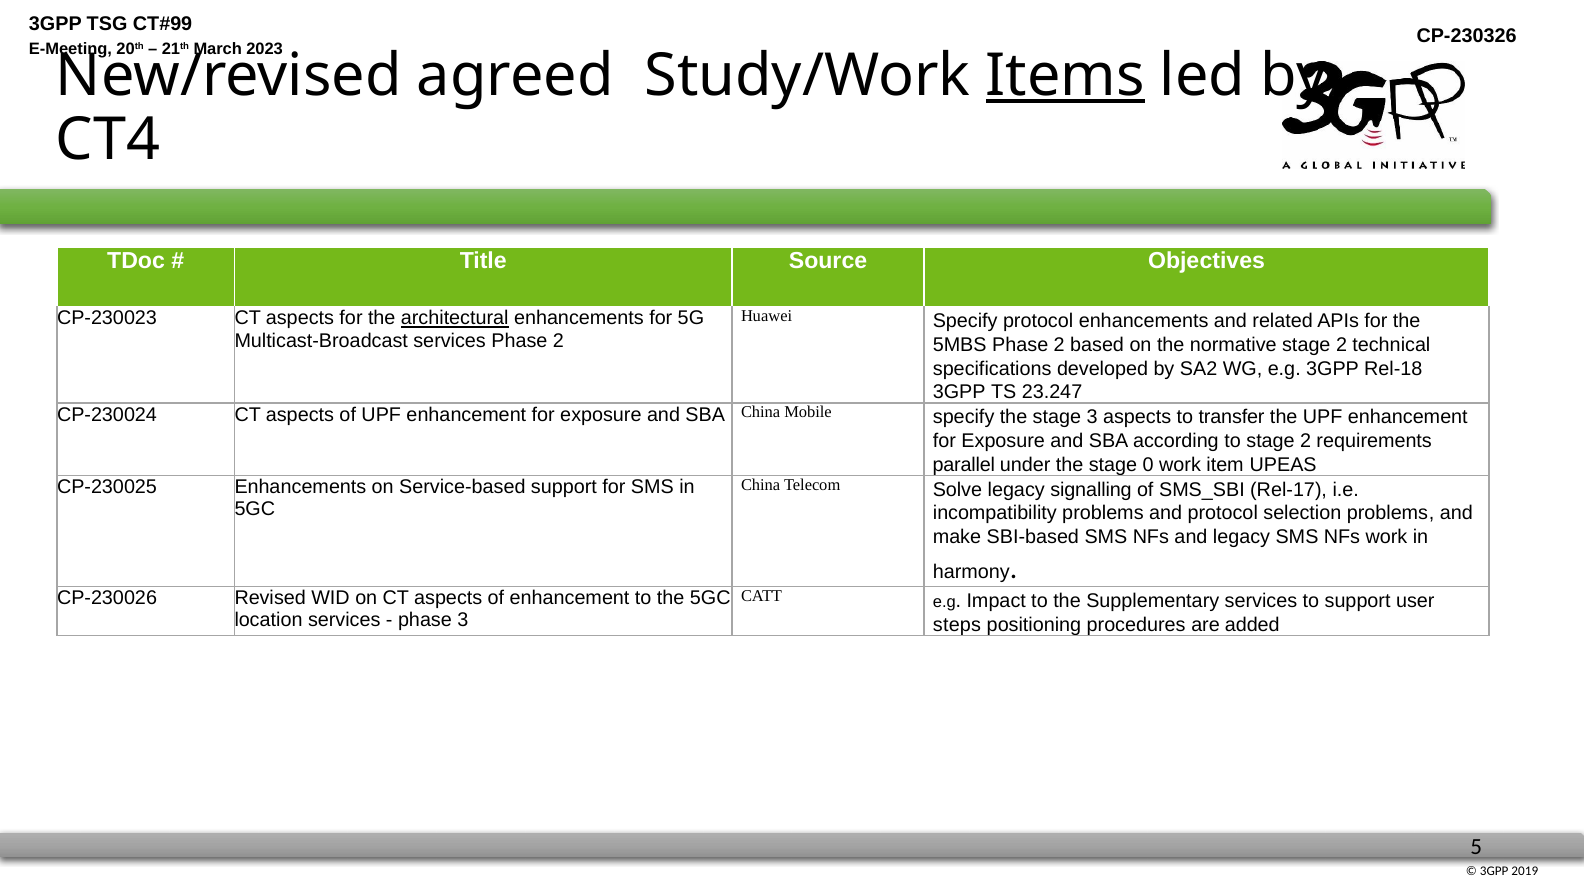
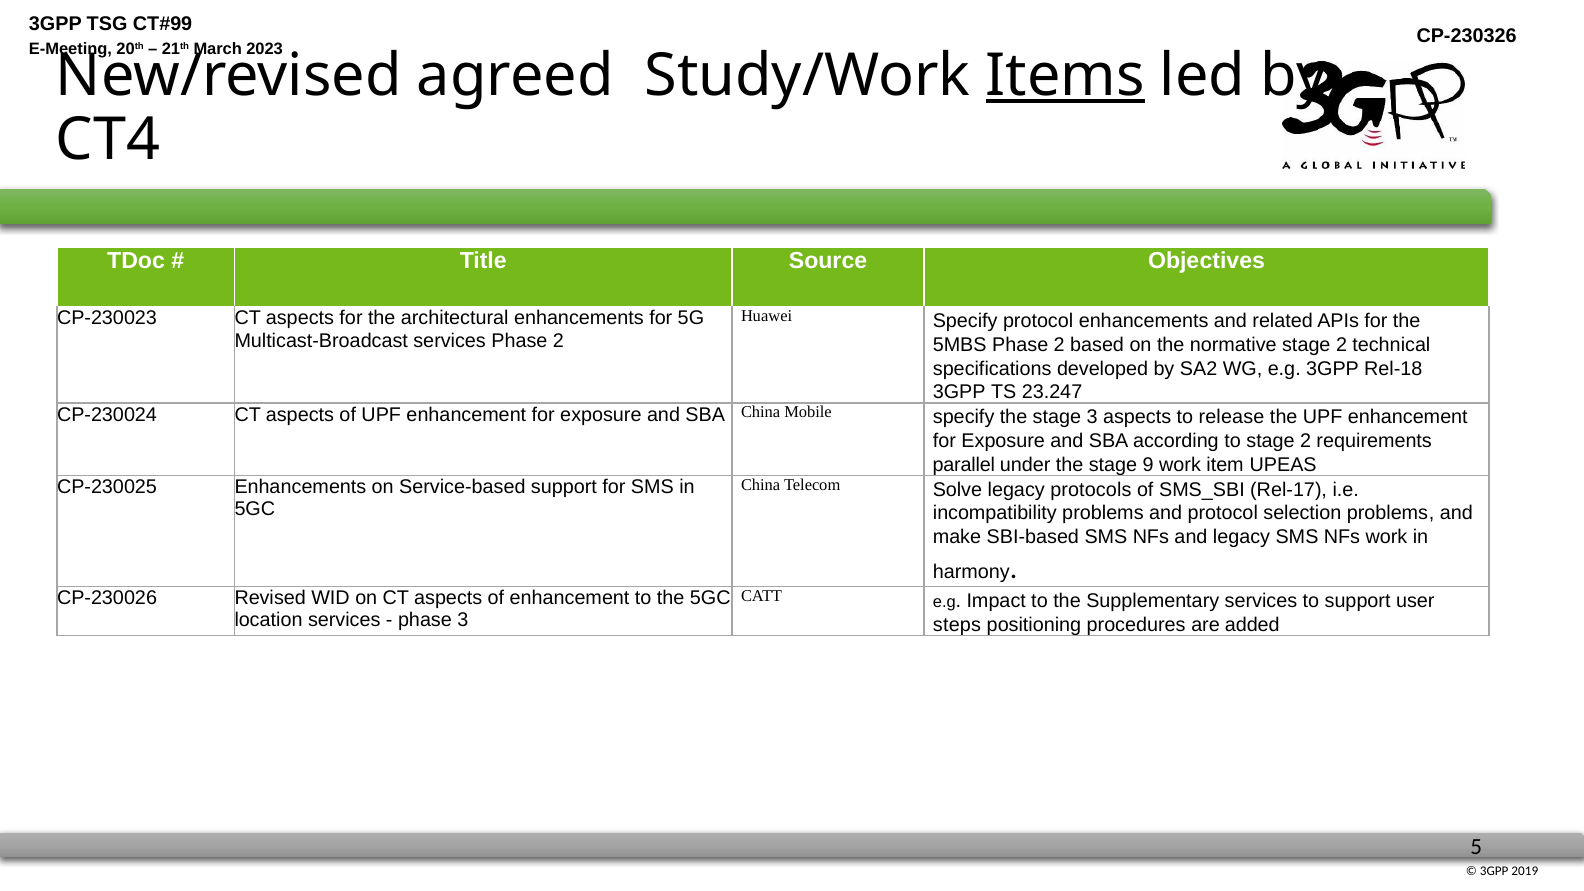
architectural underline: present -> none
transfer: transfer -> release
0: 0 -> 9
signalling: signalling -> protocols
